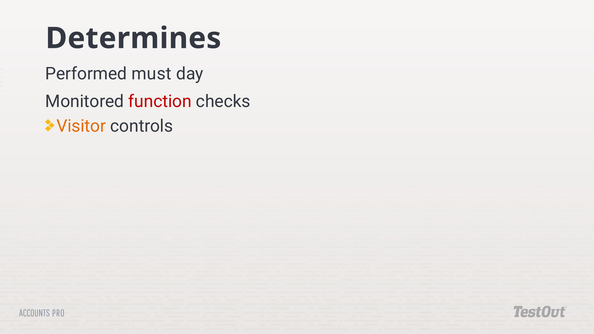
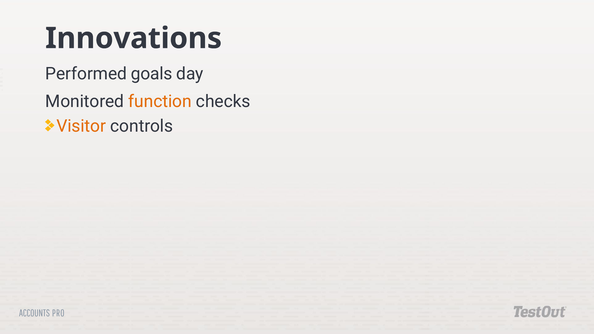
Determines: Determines -> Innovations
must: must -> goals
function colour: red -> orange
